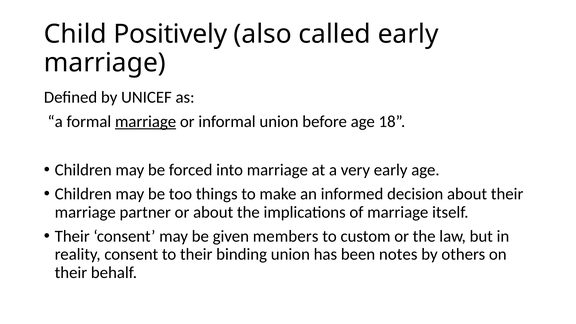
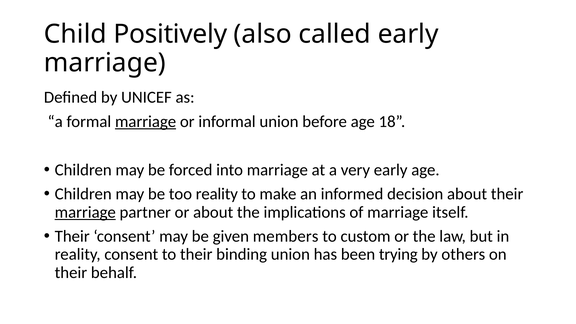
too things: things -> reality
marriage at (85, 212) underline: none -> present
notes: notes -> trying
